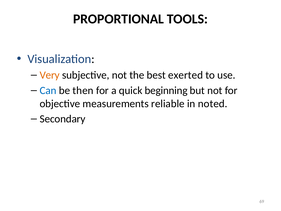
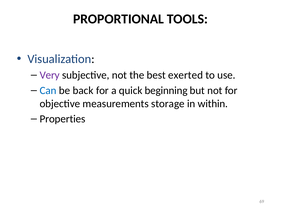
Very colour: orange -> purple
then: then -> back
reliable: reliable -> storage
noted: noted -> within
Secondary: Secondary -> Properties
